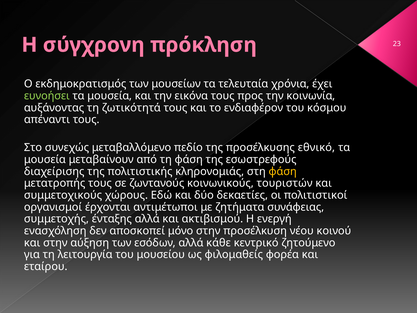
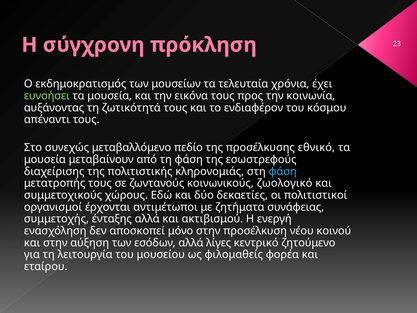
φάση at (283, 171) colour: yellow -> light blue
τουριστών: τουριστών -> ζωολογικό
κάθε: κάθε -> λίγες
